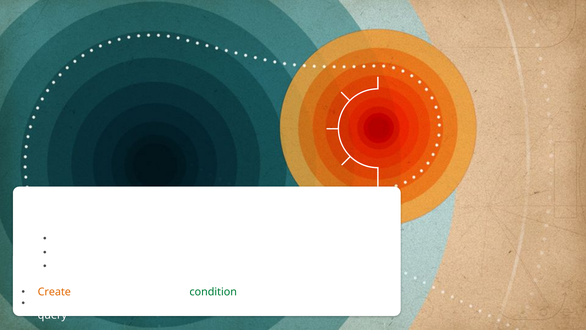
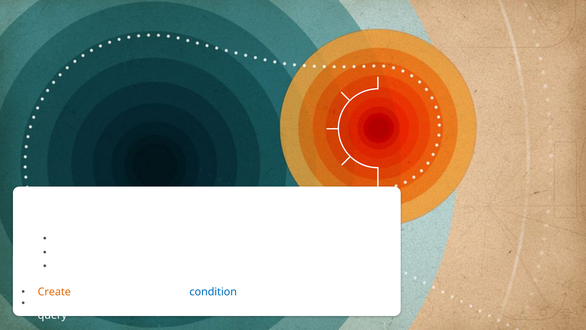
condition at (213, 292) colour: green -> blue
